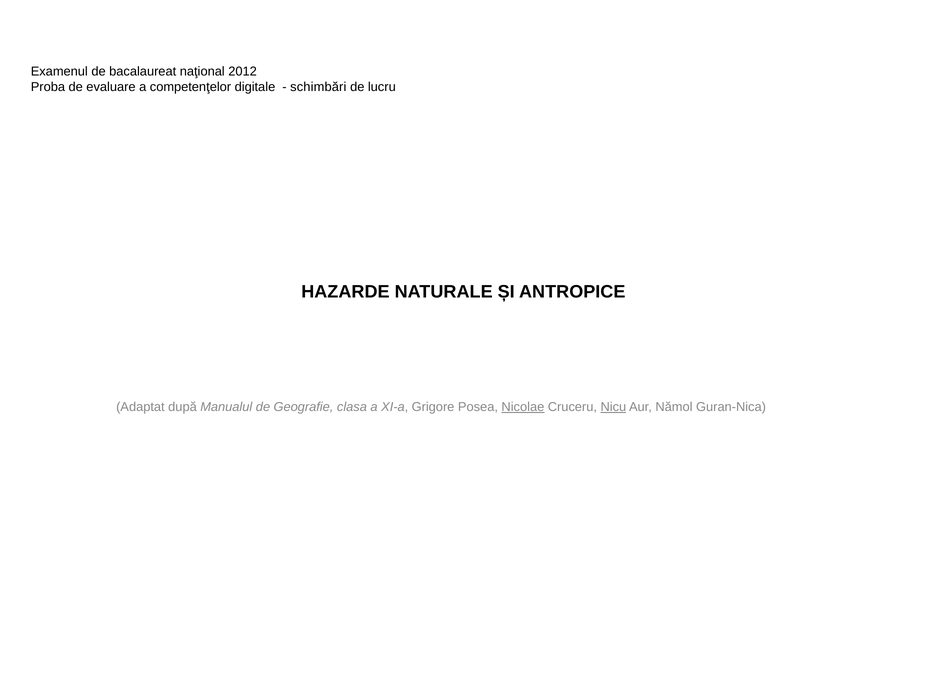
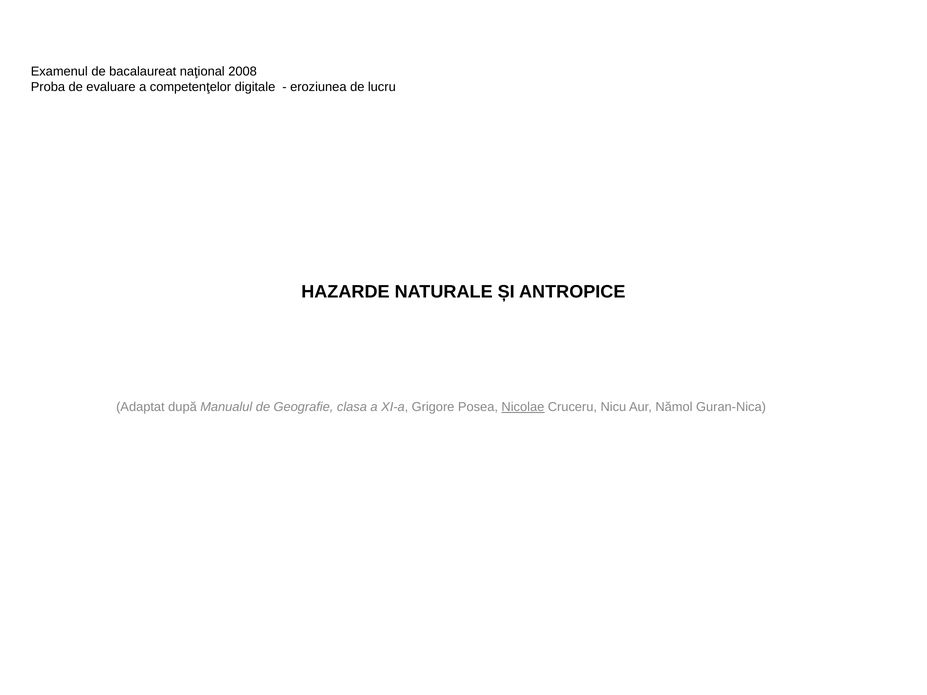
2012: 2012 -> 2008
schimbări: schimbări -> eroziunea
Nicu underline: present -> none
